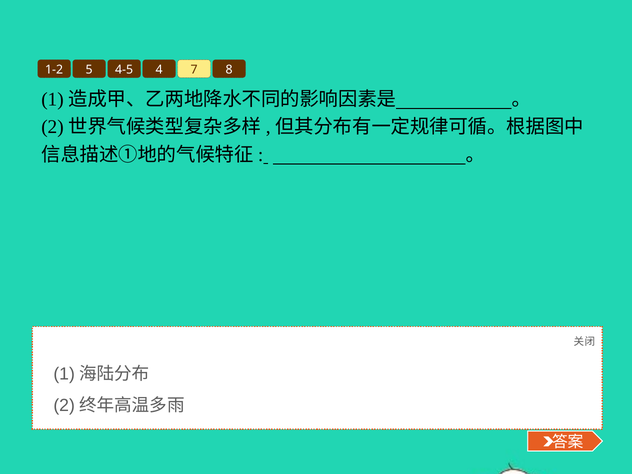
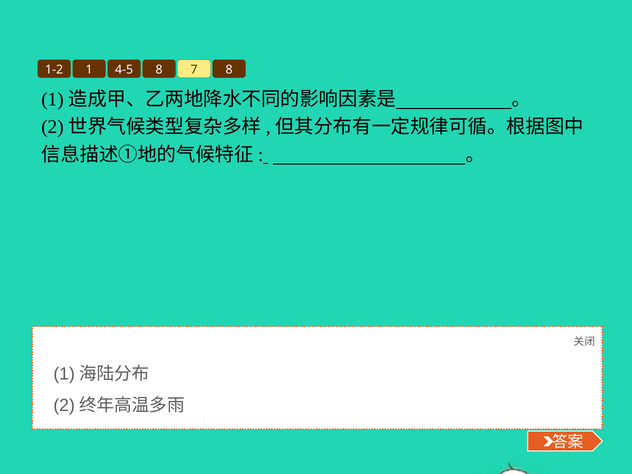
5: 5 -> 1
4-5 4: 4 -> 8
